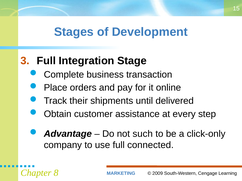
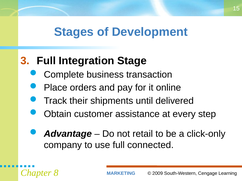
such: such -> retail
